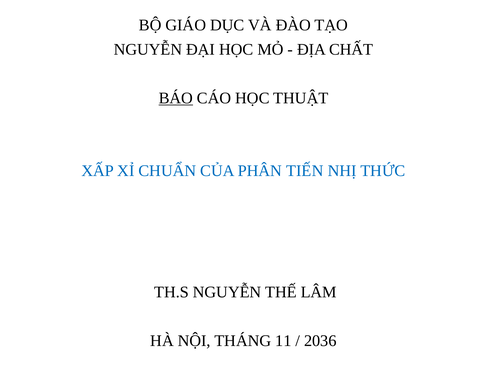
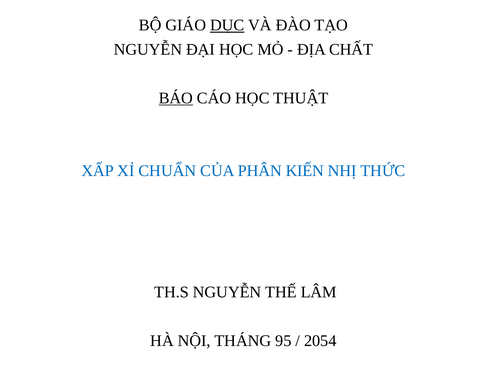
DỤC underline: none -> present
TIẾN: TIẾN -> KIẾN
11: 11 -> 95
2036: 2036 -> 2054
